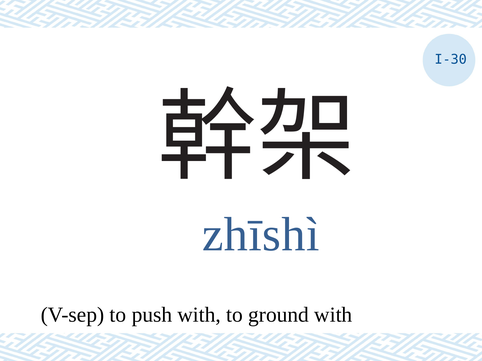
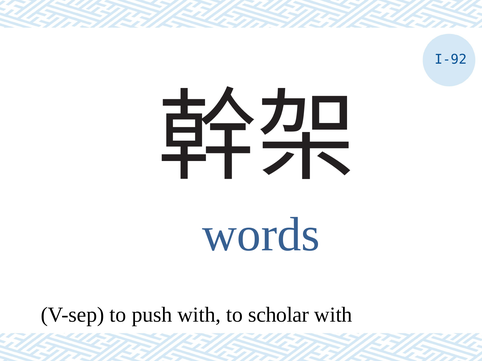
I-30: I-30 -> I-92
zhīshì: zhīshì -> words
ground: ground -> scholar
